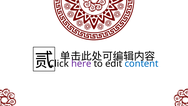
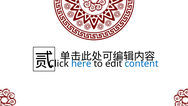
here colour: purple -> blue
